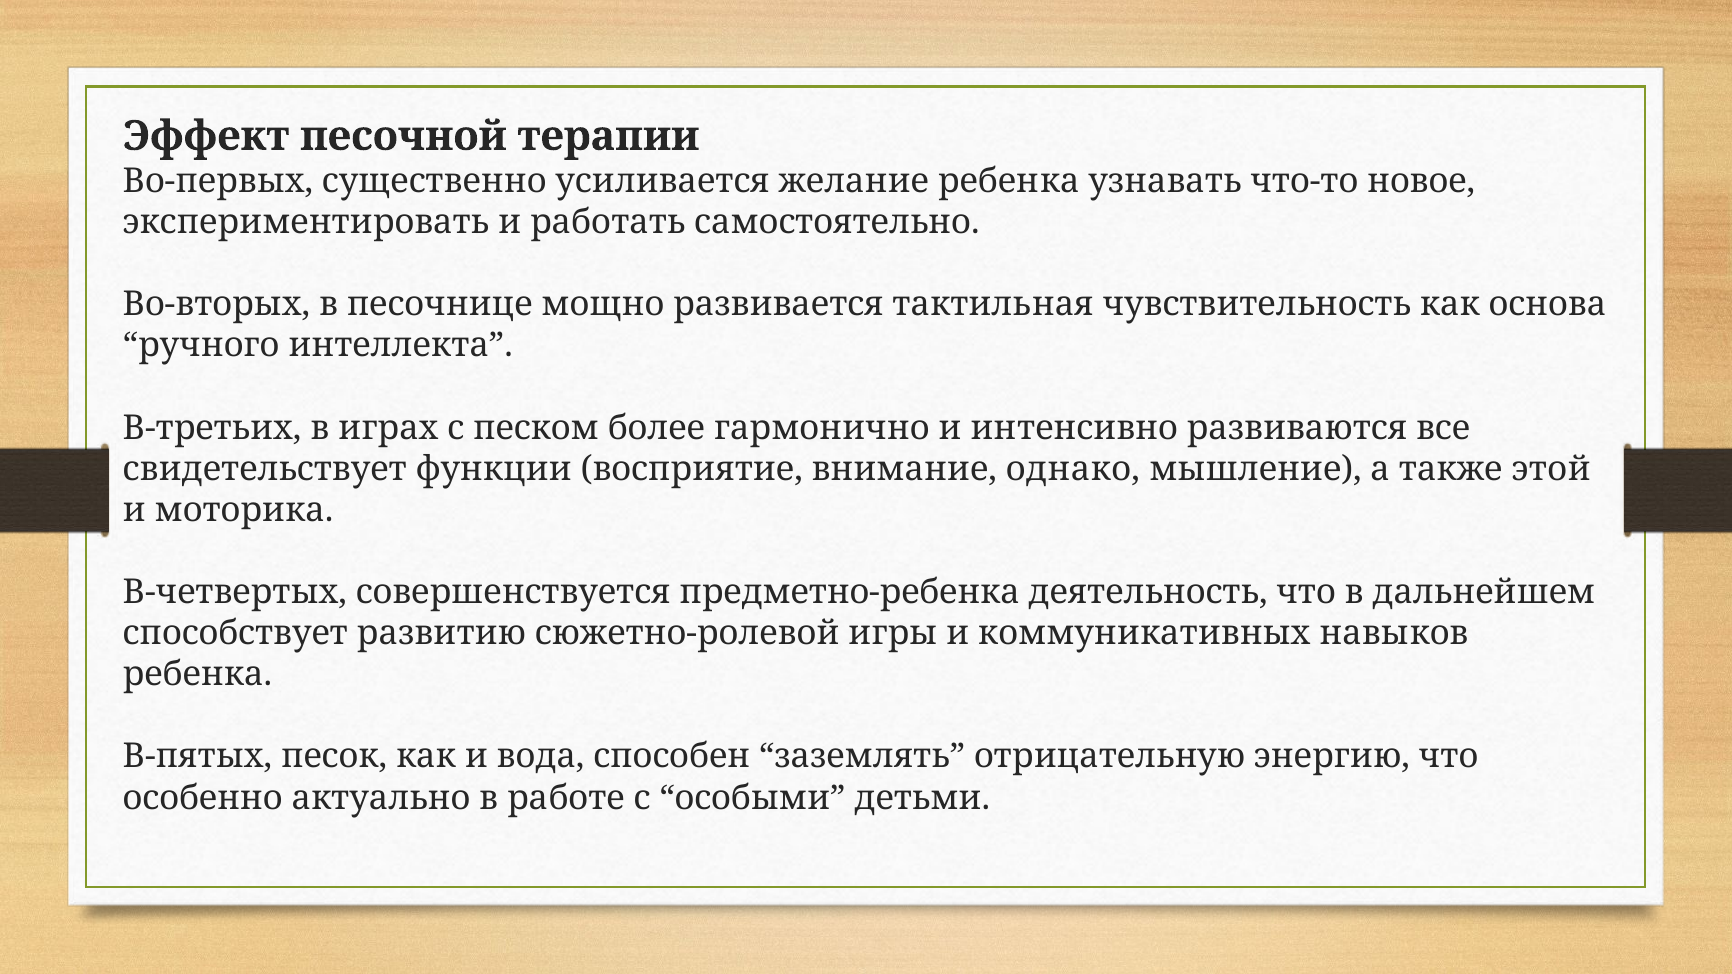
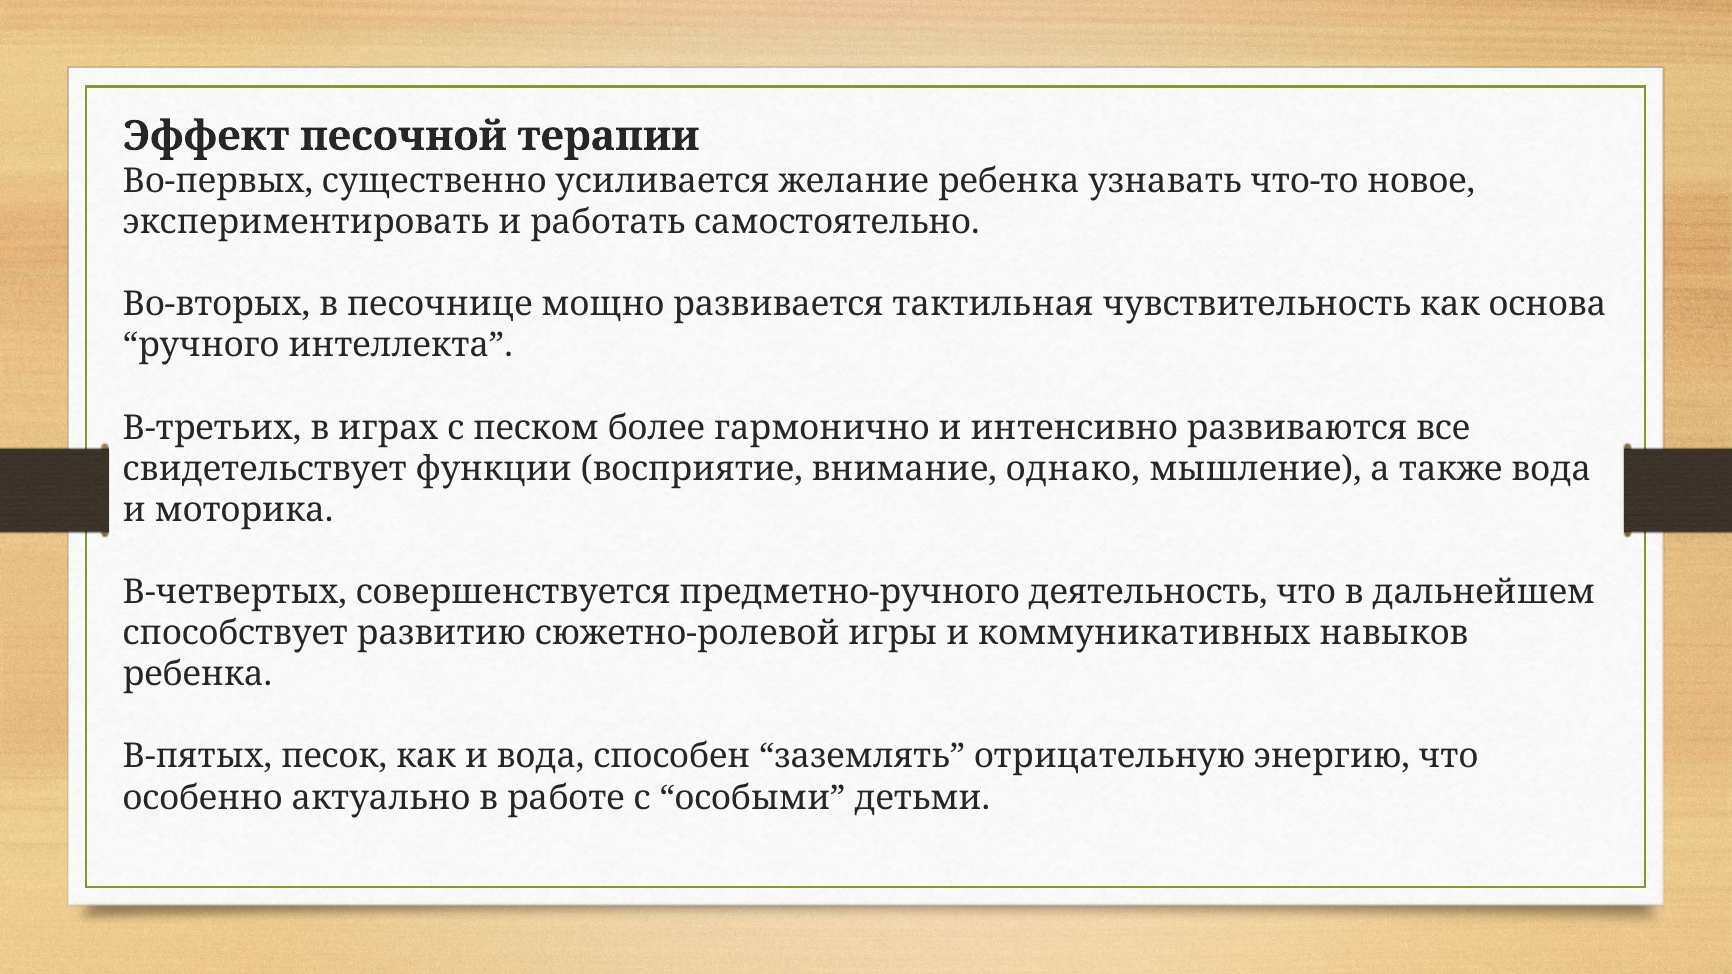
также этой: этой -> вода
предметно-ребенка: предметно-ребенка -> предметно-ручного
